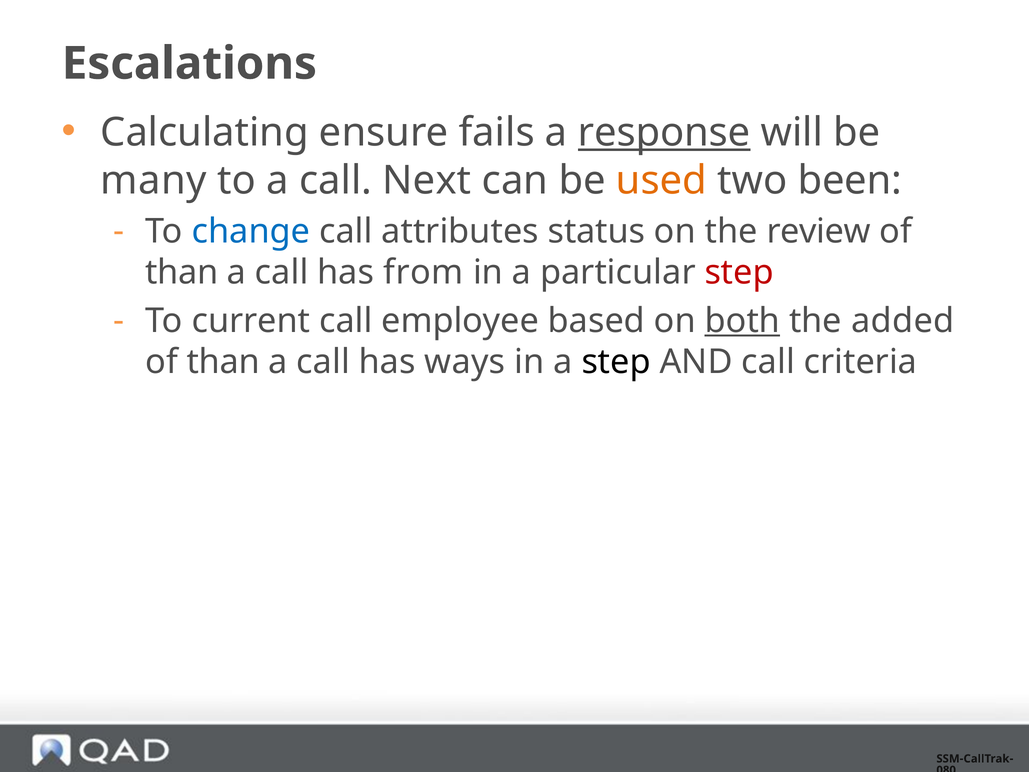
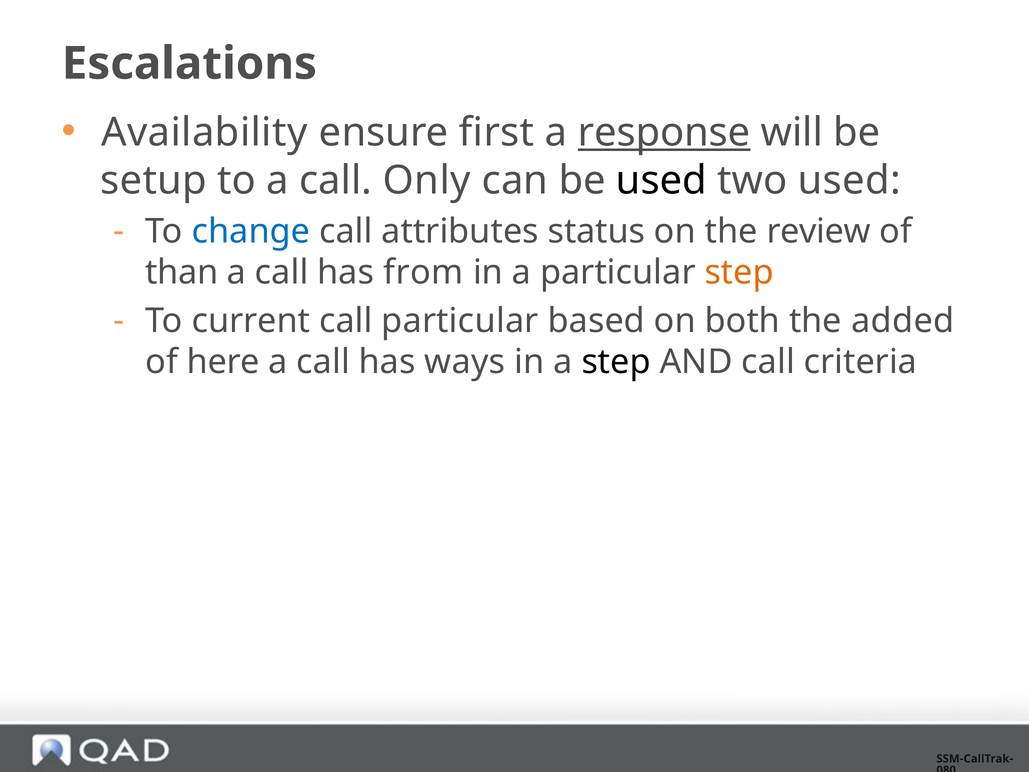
Calculating: Calculating -> Availability
fails: fails -> first
many: many -> setup
Next: Next -> Only
used at (661, 180) colour: orange -> black
two been: been -> used
step at (739, 273) colour: red -> orange
call employee: employee -> particular
both underline: present -> none
than at (223, 362): than -> here
